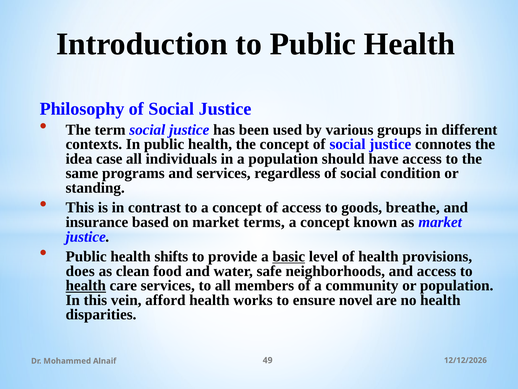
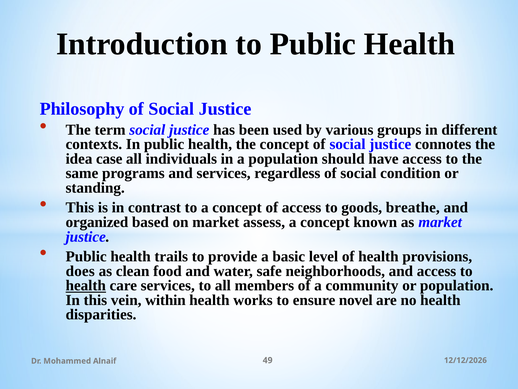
insurance: insurance -> organized
terms: terms -> assess
shifts: shifts -> trails
basic underline: present -> none
afford: afford -> within
